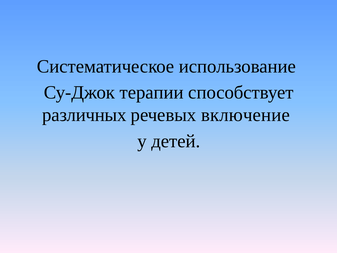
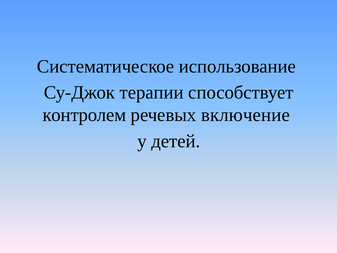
различных: различных -> контролем
